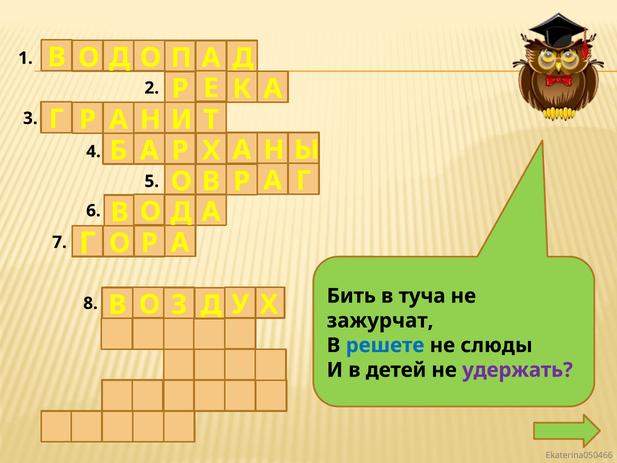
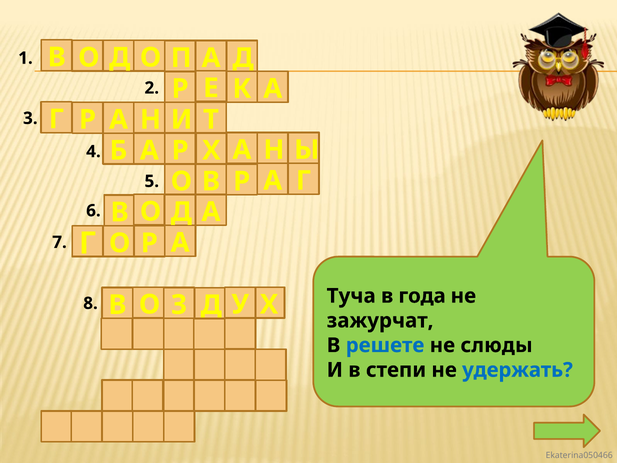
Бить: Бить -> Туча
туча: туча -> года
детей: детей -> степи
удержать colour: purple -> blue
